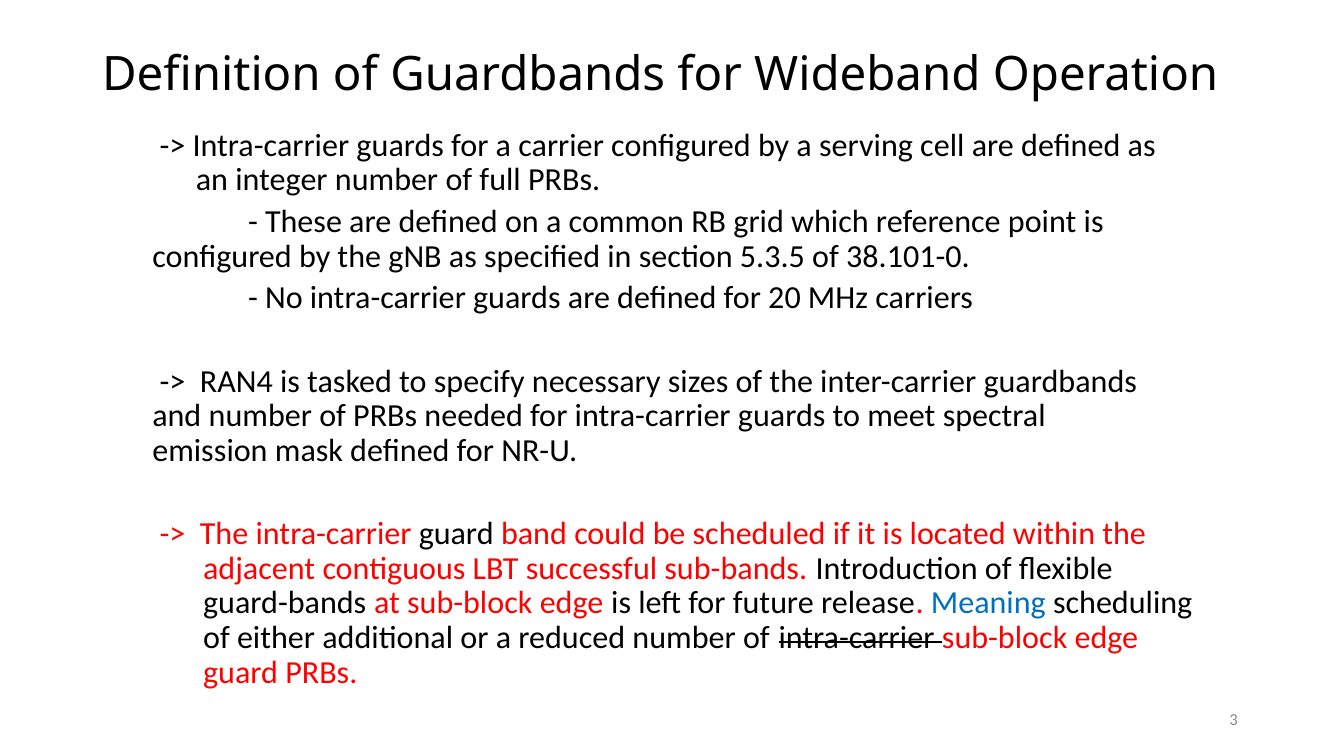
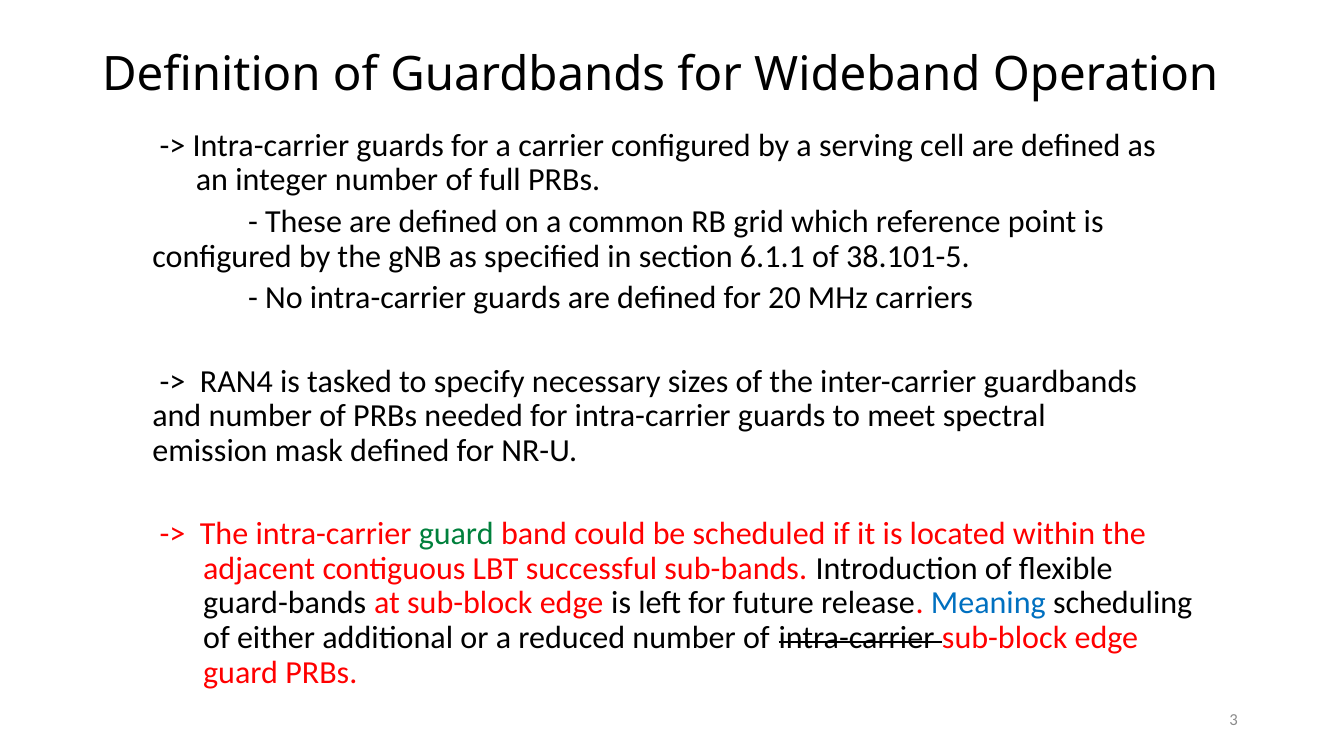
5.3.5: 5.3.5 -> 6.1.1
38.101-0: 38.101-0 -> 38.101-5
guard at (456, 534) colour: black -> green
